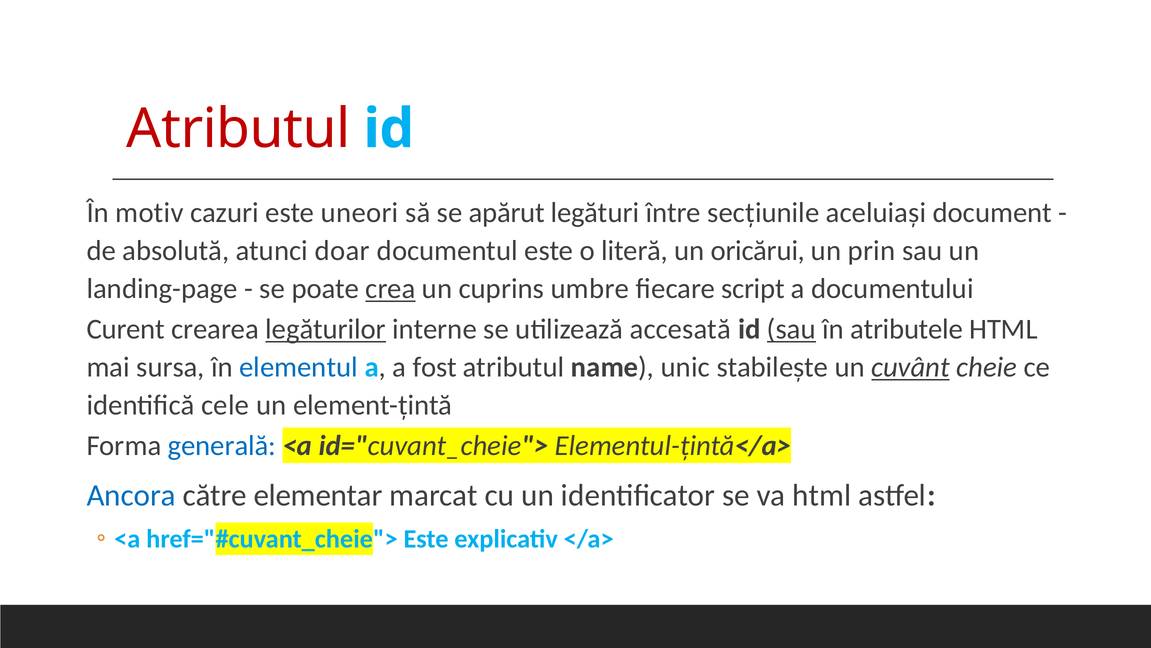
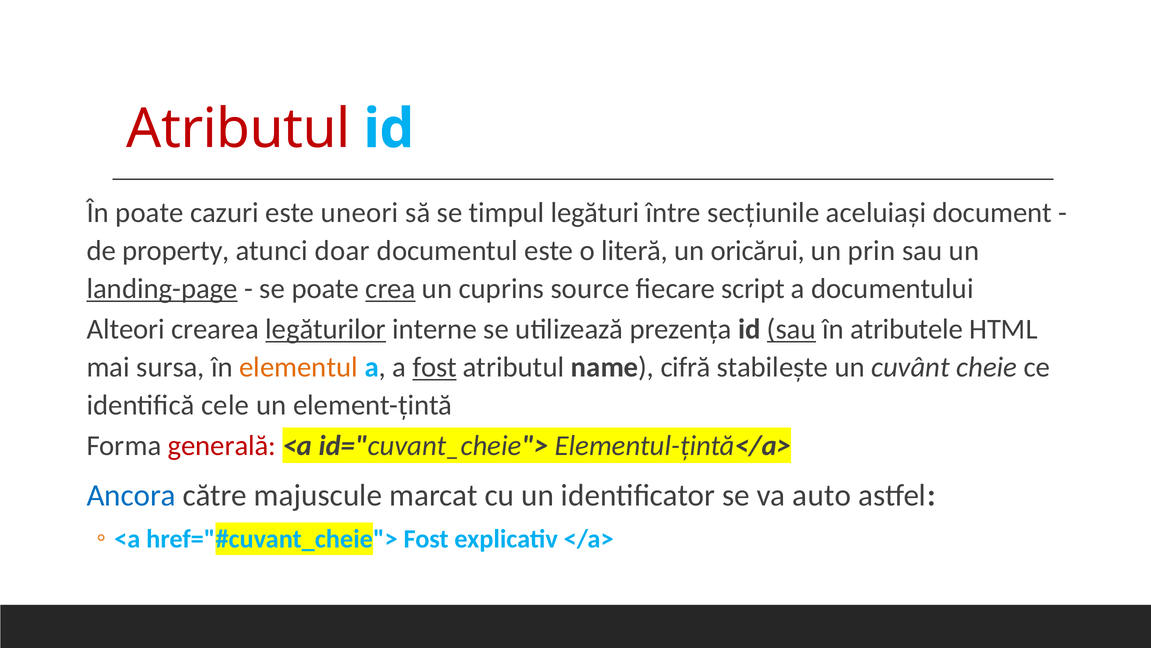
În motiv: motiv -> poate
apărut: apărut -> timpul
absolută: absolută -> property
landing-page underline: none -> present
umbre: umbre -> source
Curent: Curent -> Alteori
accesată: accesată -> prezența
elementul colour: blue -> orange
fost at (435, 367) underline: none -> present
unic: unic -> cifră
cuvânt underline: present -> none
generală colour: blue -> red
elementar: elementar -> majuscule
va html: html -> auto
Este at (426, 539): Este -> Fost
